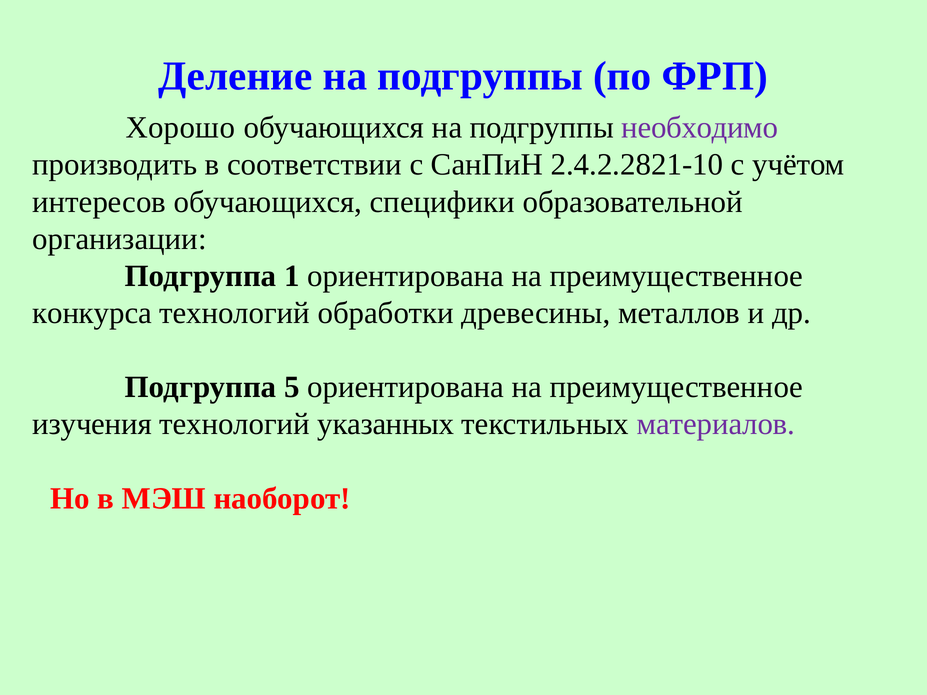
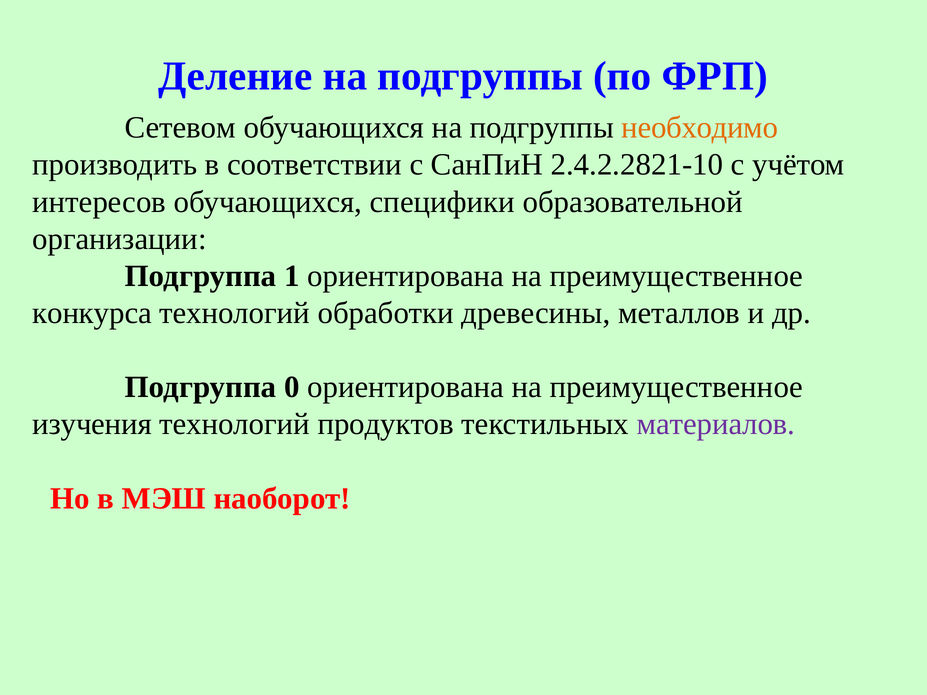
Хорошо: Хорошо -> Сетевом
необходимо colour: purple -> orange
5: 5 -> 0
указанных: указанных -> продуктов
